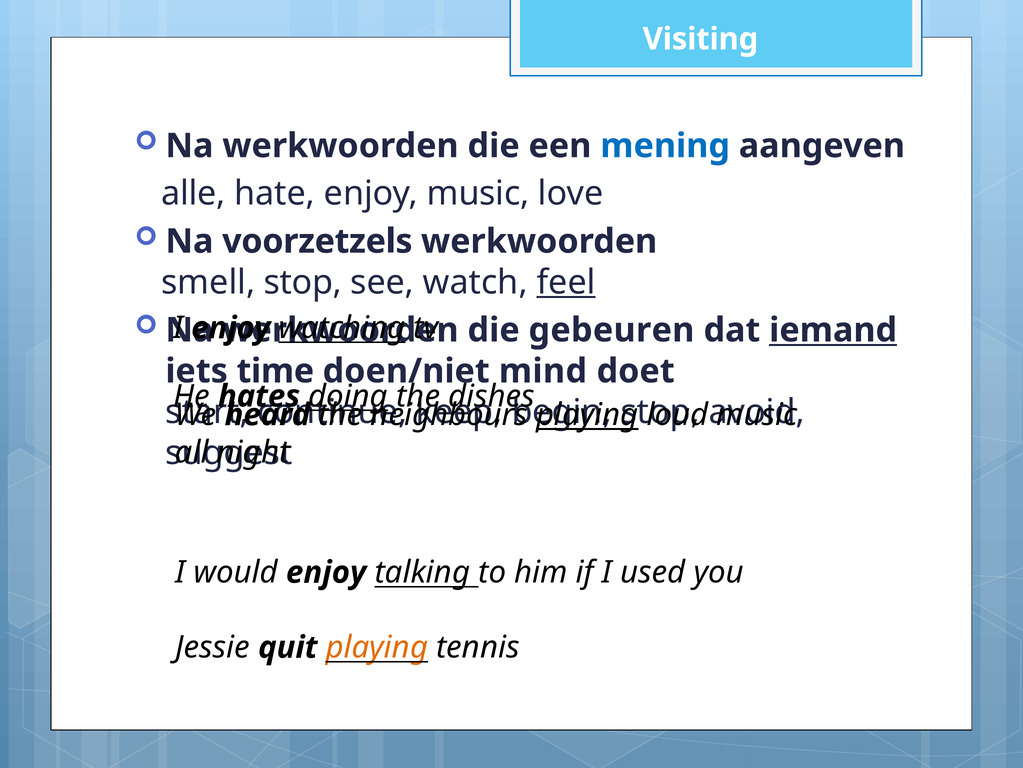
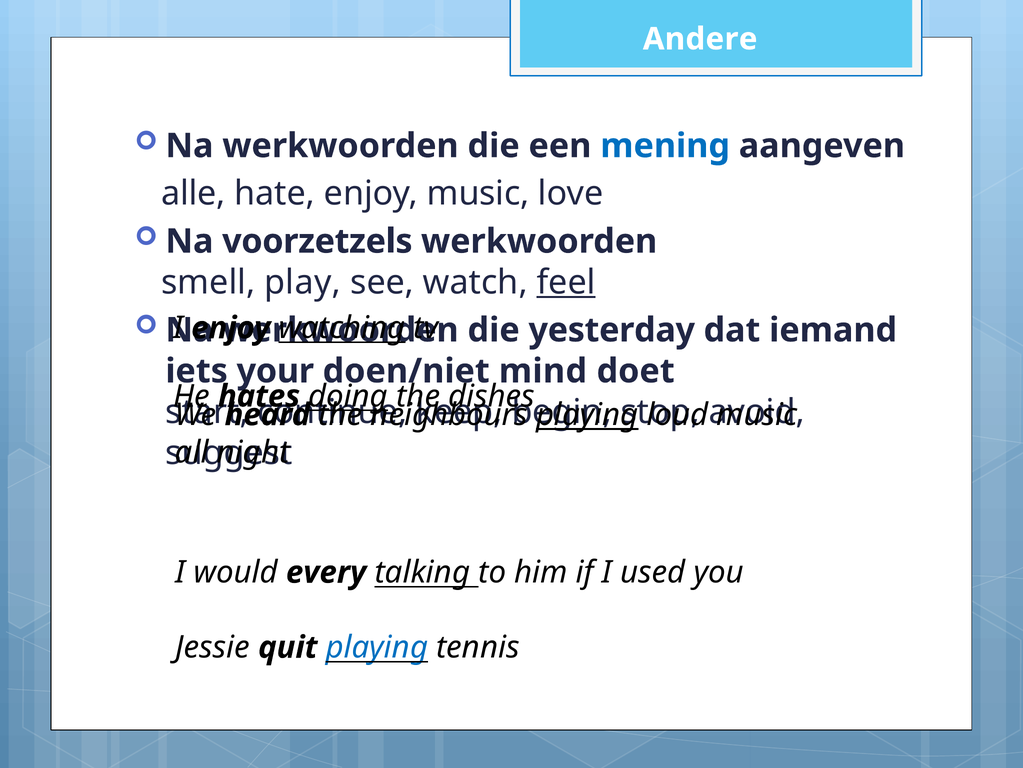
Visiting: Visiting -> Andere
smell stop: stop -> play
gebeuren: gebeuren -> yesterday
iemand underline: present -> none
time: time -> your
would enjoy: enjoy -> every
playing at (377, 647) colour: orange -> blue
